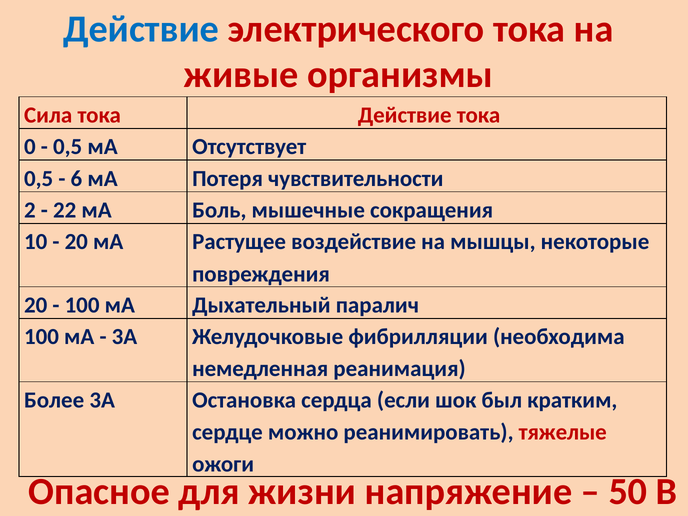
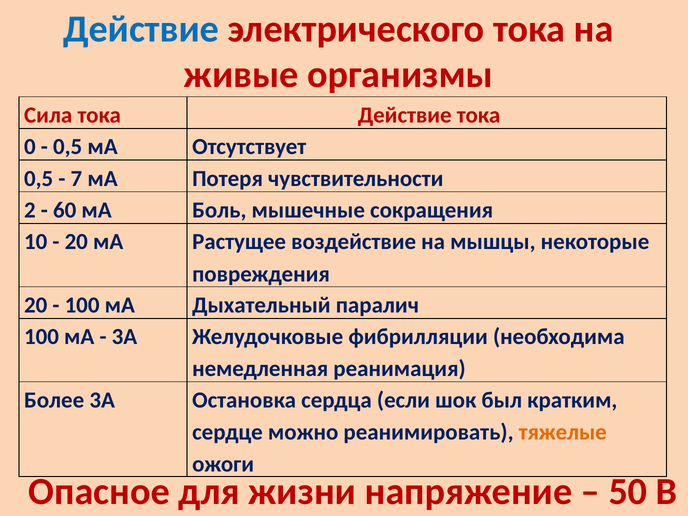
6: 6 -> 7
22: 22 -> 60
тяжелые colour: red -> orange
